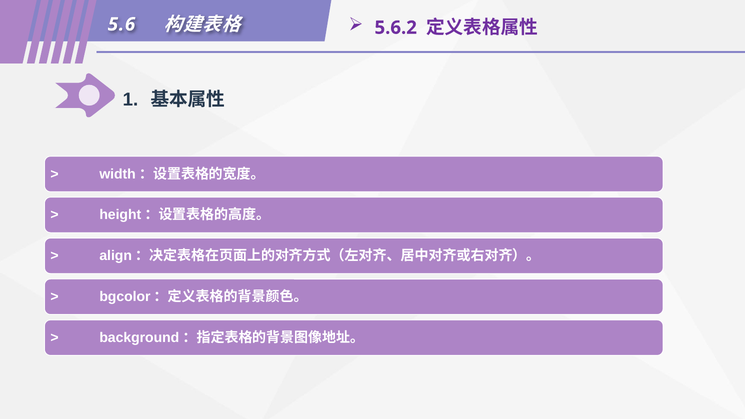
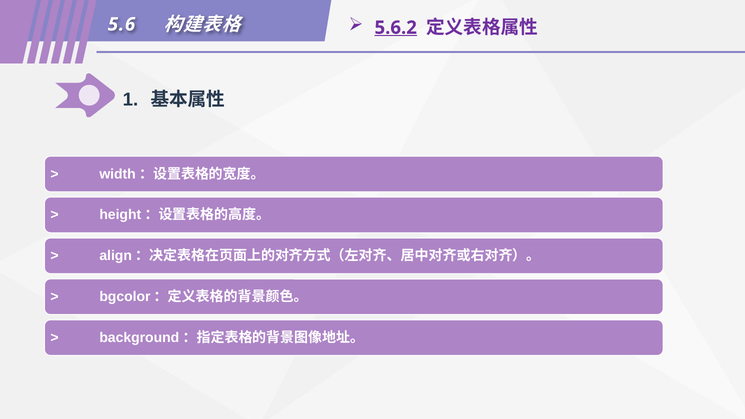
5.6.2 underline: none -> present
